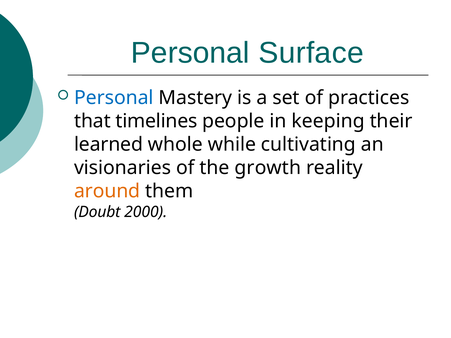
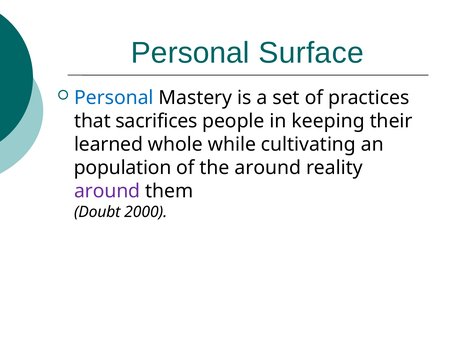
timelines: timelines -> sacrifices
visionaries: visionaries -> population
the growth: growth -> around
around at (107, 191) colour: orange -> purple
